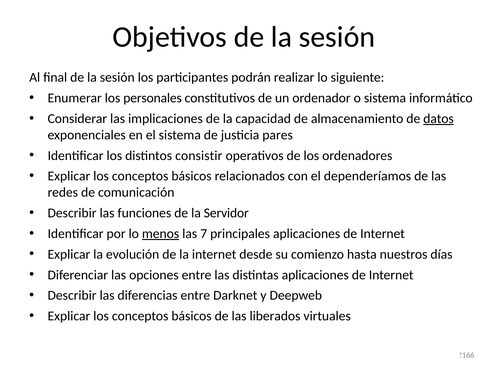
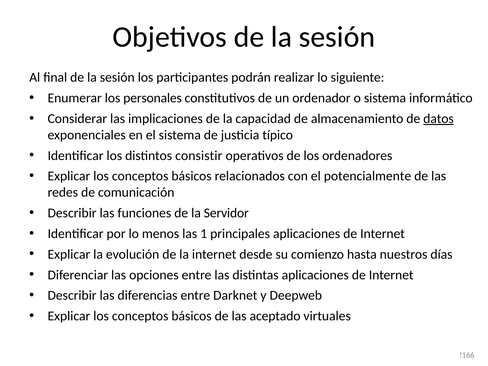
pares: pares -> típico
dependeríamos: dependeríamos -> potencialmente
menos underline: present -> none
7: 7 -> 1
liberados: liberados -> aceptado
